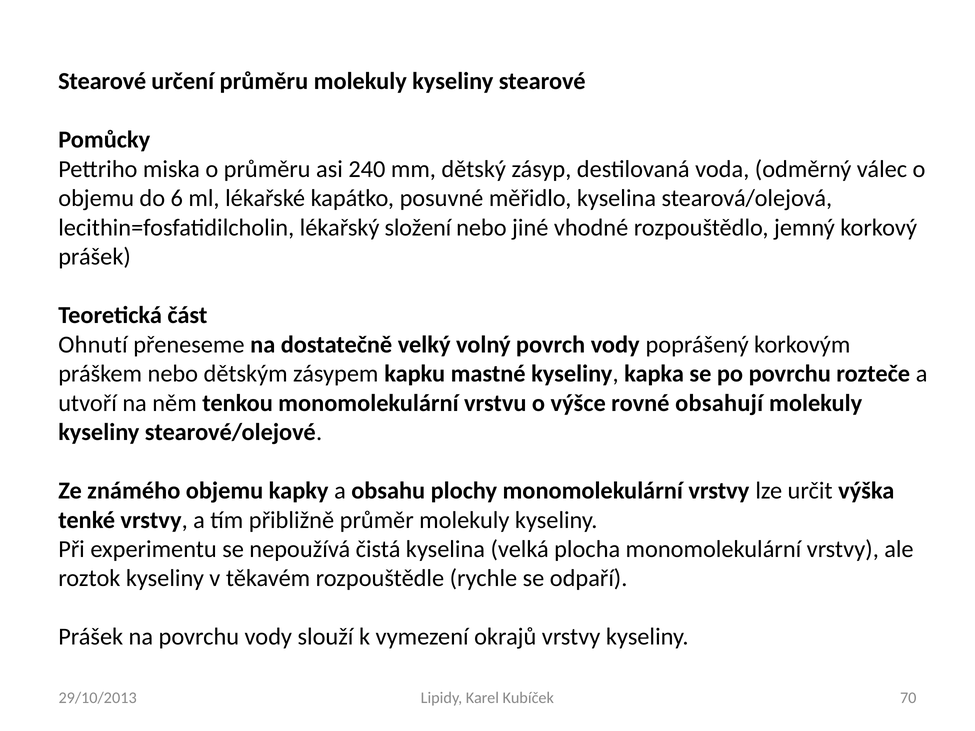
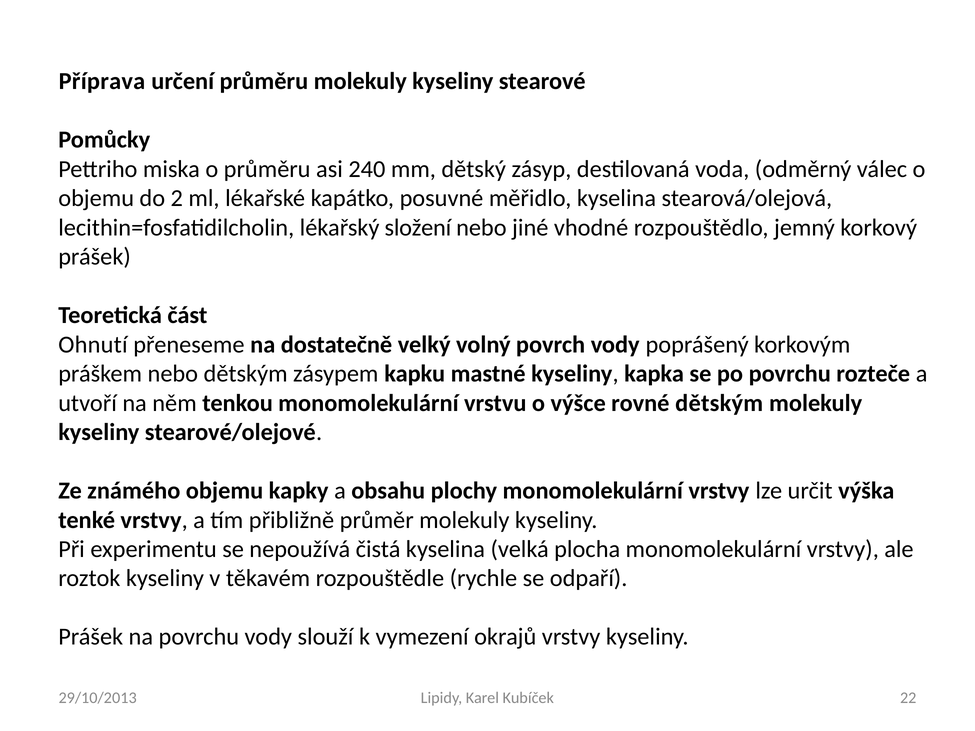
Stearové at (102, 81): Stearové -> Příprava
6: 6 -> 2
rovné obsahují: obsahují -> dětským
70: 70 -> 22
